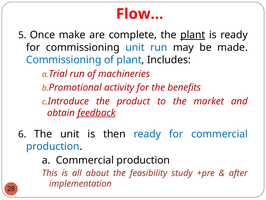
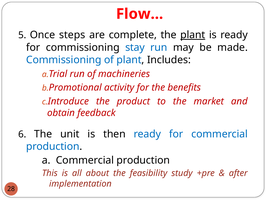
make: make -> steps
commissioning unit: unit -> stay
feedback underline: present -> none
